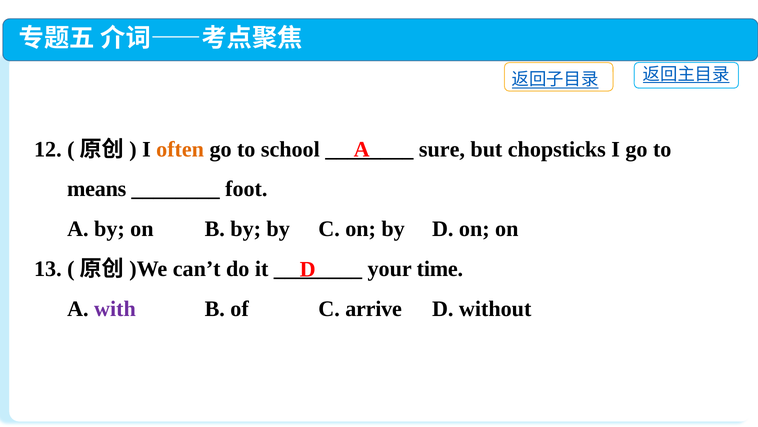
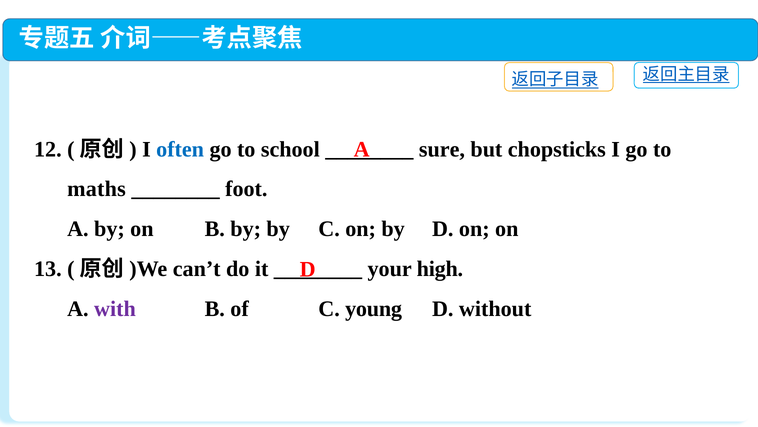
often colour: orange -> blue
means: means -> maths
time: time -> high
arrive: arrive -> young
